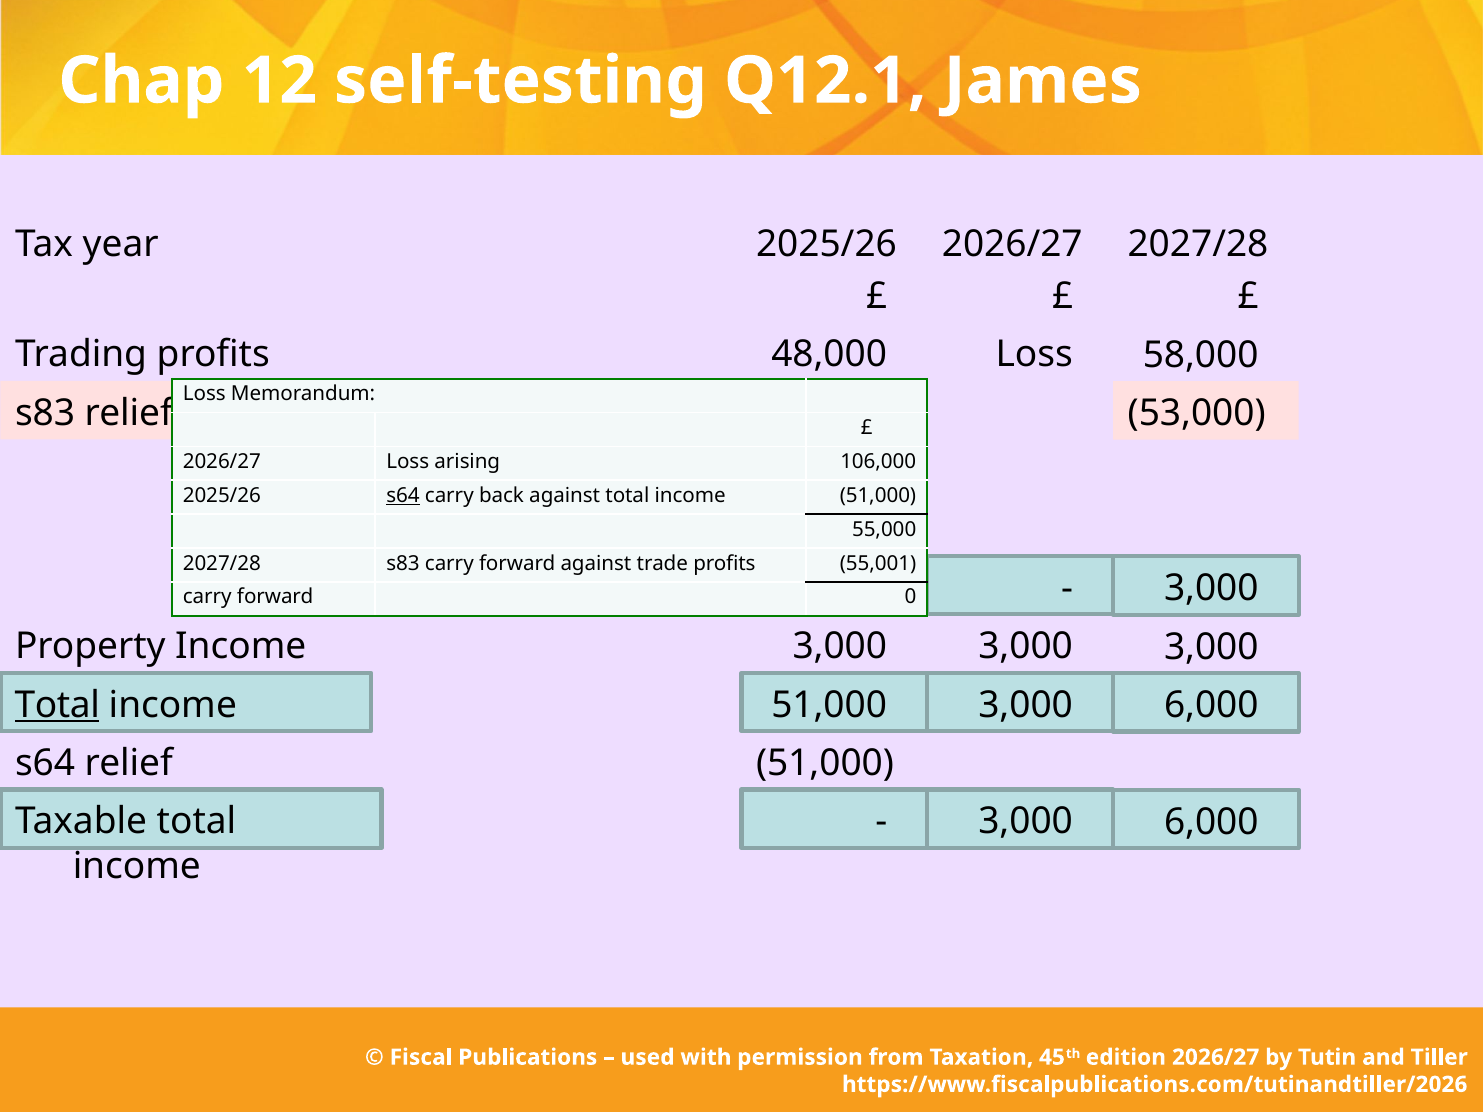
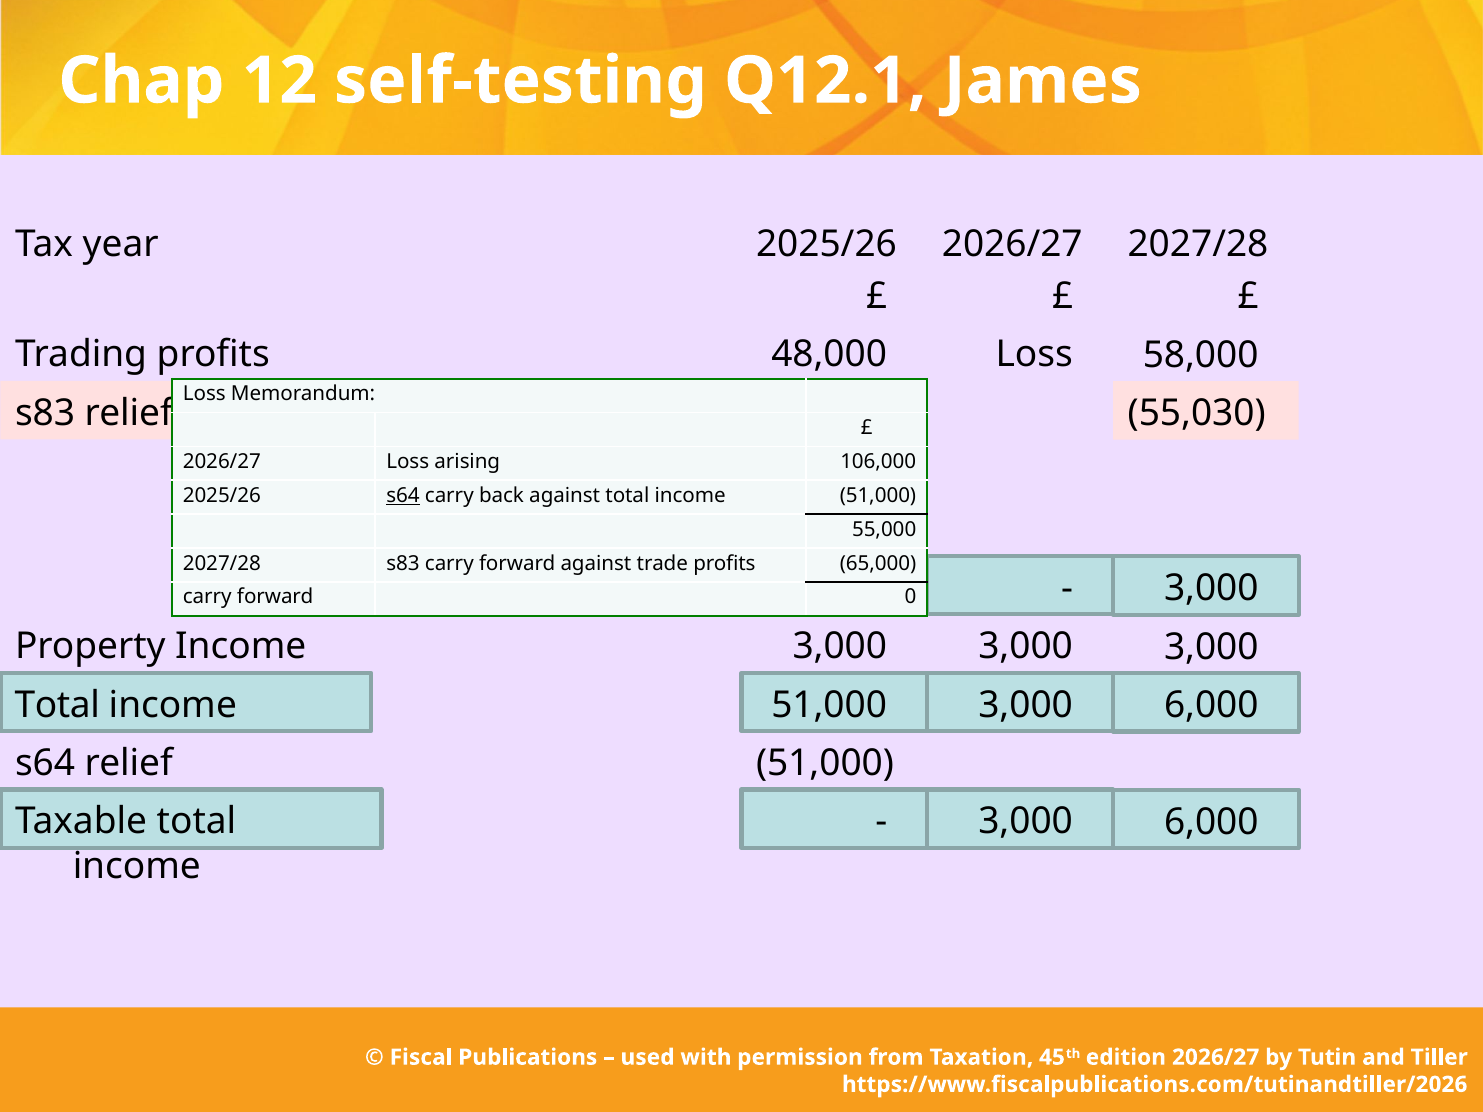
53,000: 53,000 -> 55,030
55,001: 55,001 -> 65,000
Total at (57, 705) underline: present -> none
